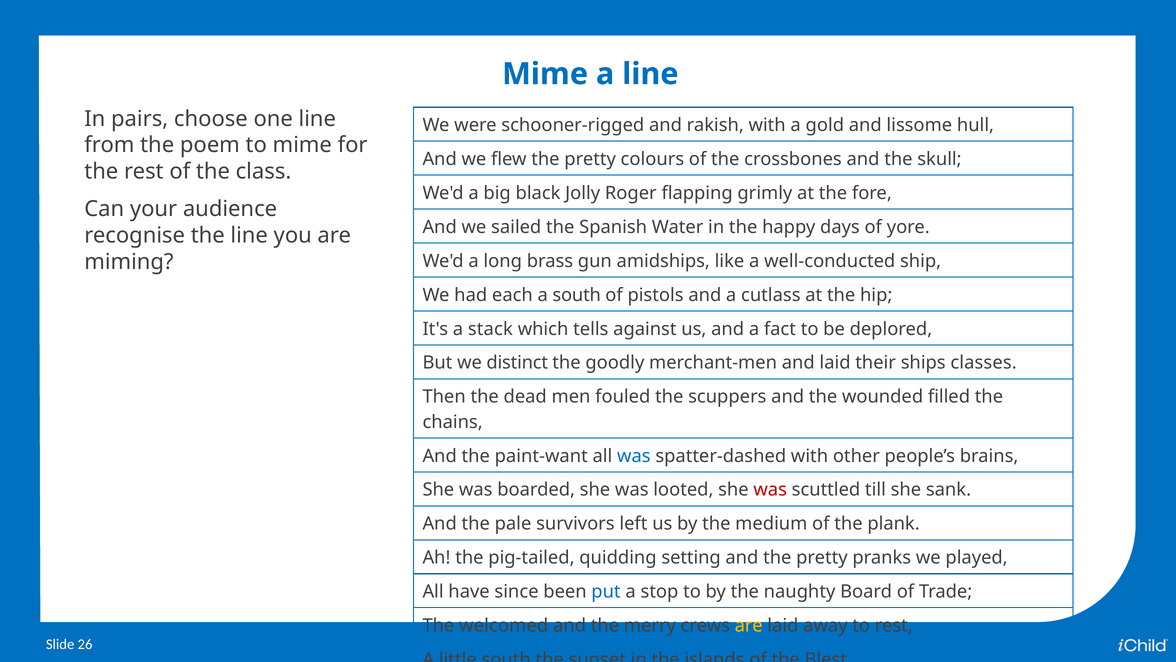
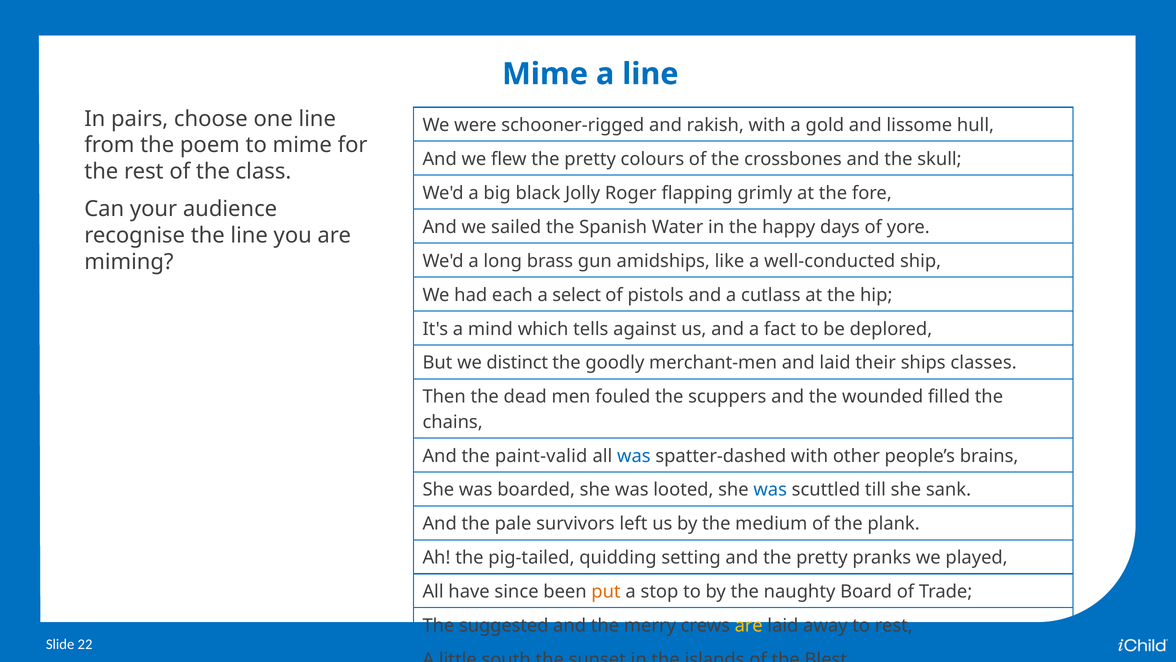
a south: south -> select
stack: stack -> mind
paint-want: paint-want -> paint-valid
was at (770, 490) colour: red -> blue
put colour: blue -> orange
welcomed: welcomed -> suggested
26: 26 -> 22
